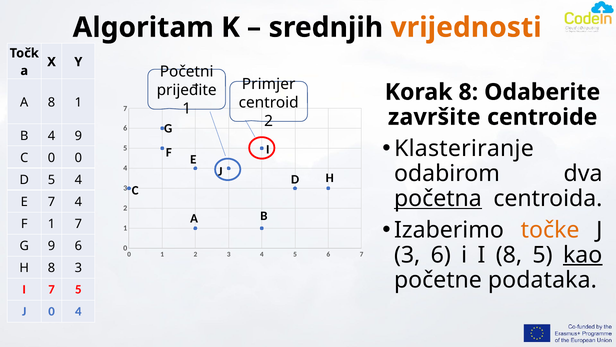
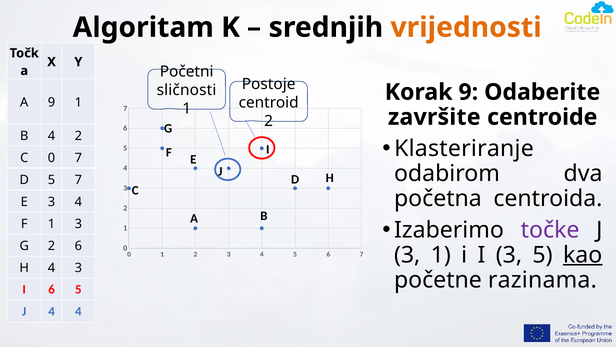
Primjer: Primjer -> Postoje
prijeđite: prijeđite -> sličnosti
Korak 8: 8 -> 9
A 8: 8 -> 9
4 9: 9 -> 2
0 0: 0 -> 7
5 4: 4 -> 7
početna underline: present -> none
E 7: 7 -> 3
točke colour: orange -> purple
1 7: 7 -> 3
G 9: 9 -> 2
3 6: 6 -> 1
I 8: 8 -> 3
H 8: 8 -> 4
podataka: podataka -> razinama
I 7: 7 -> 6
J 0: 0 -> 4
